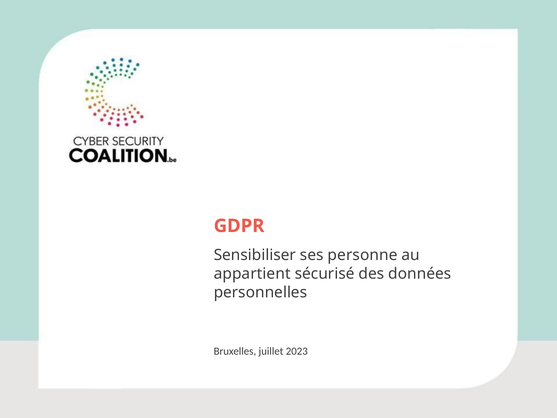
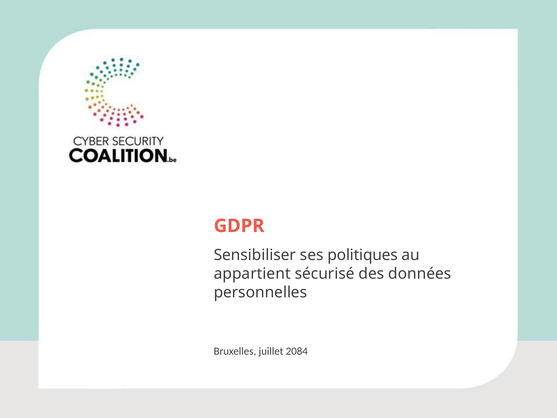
personne: personne -> politiques
2023: 2023 -> 2084
